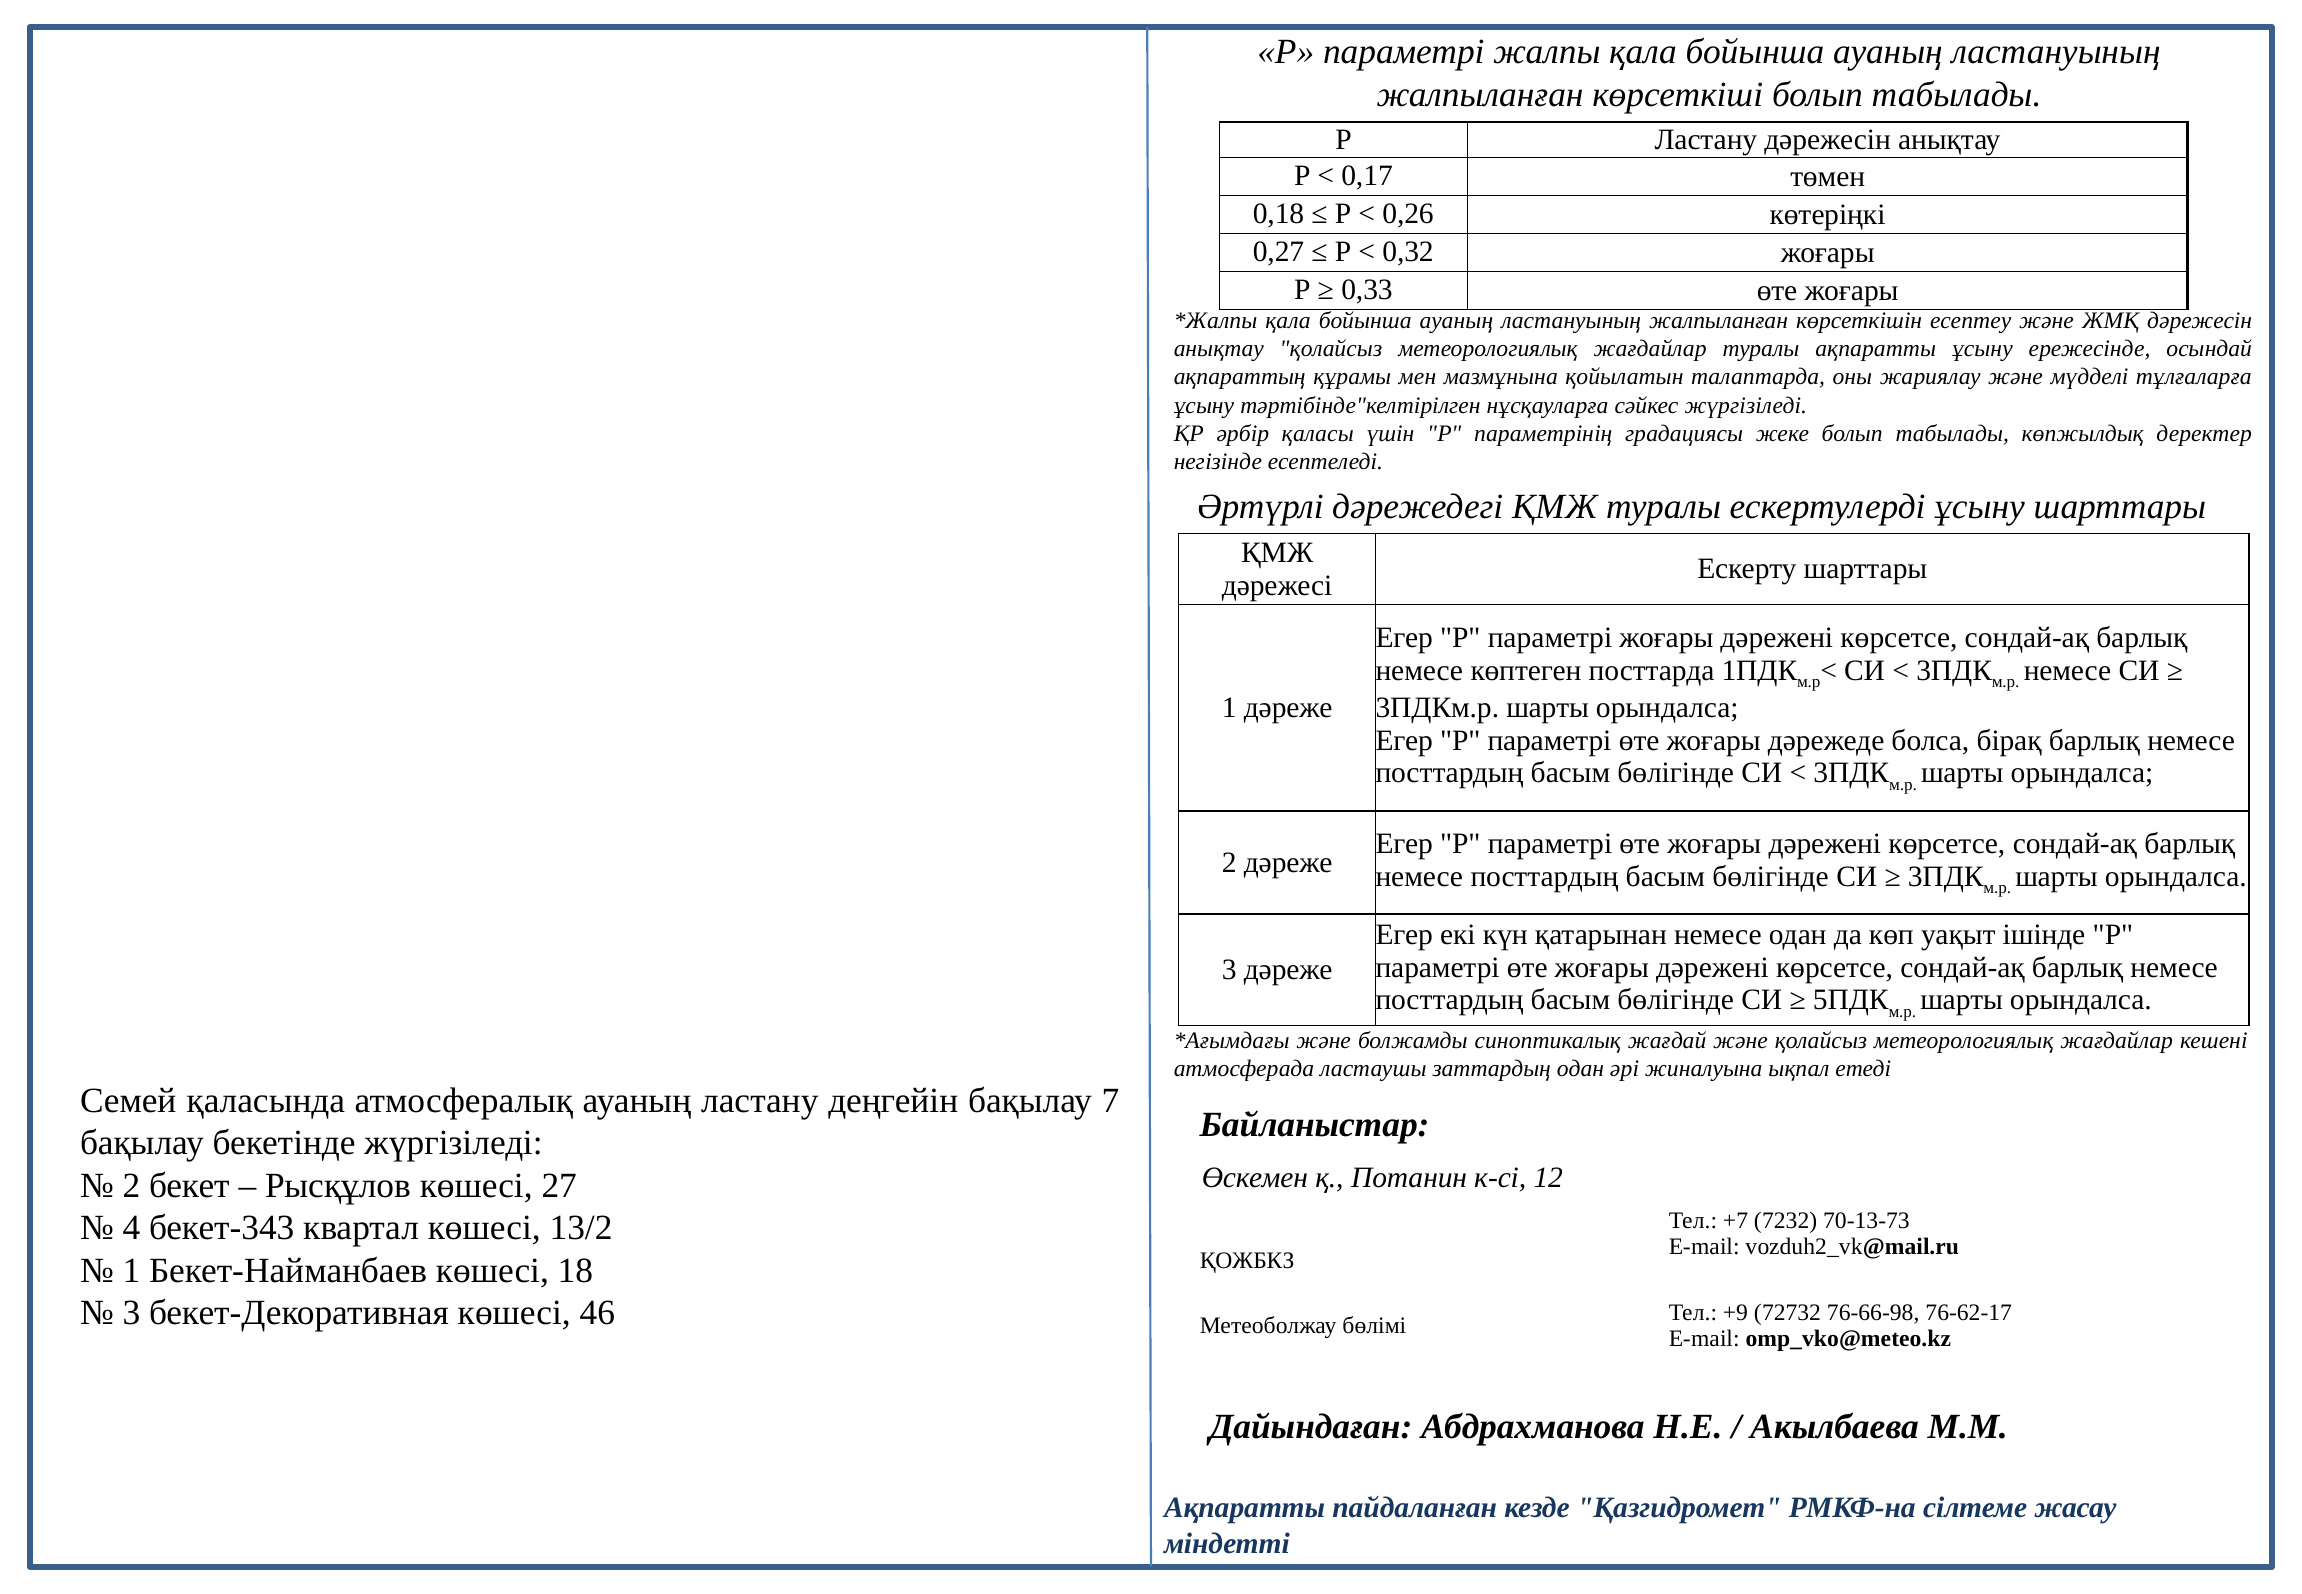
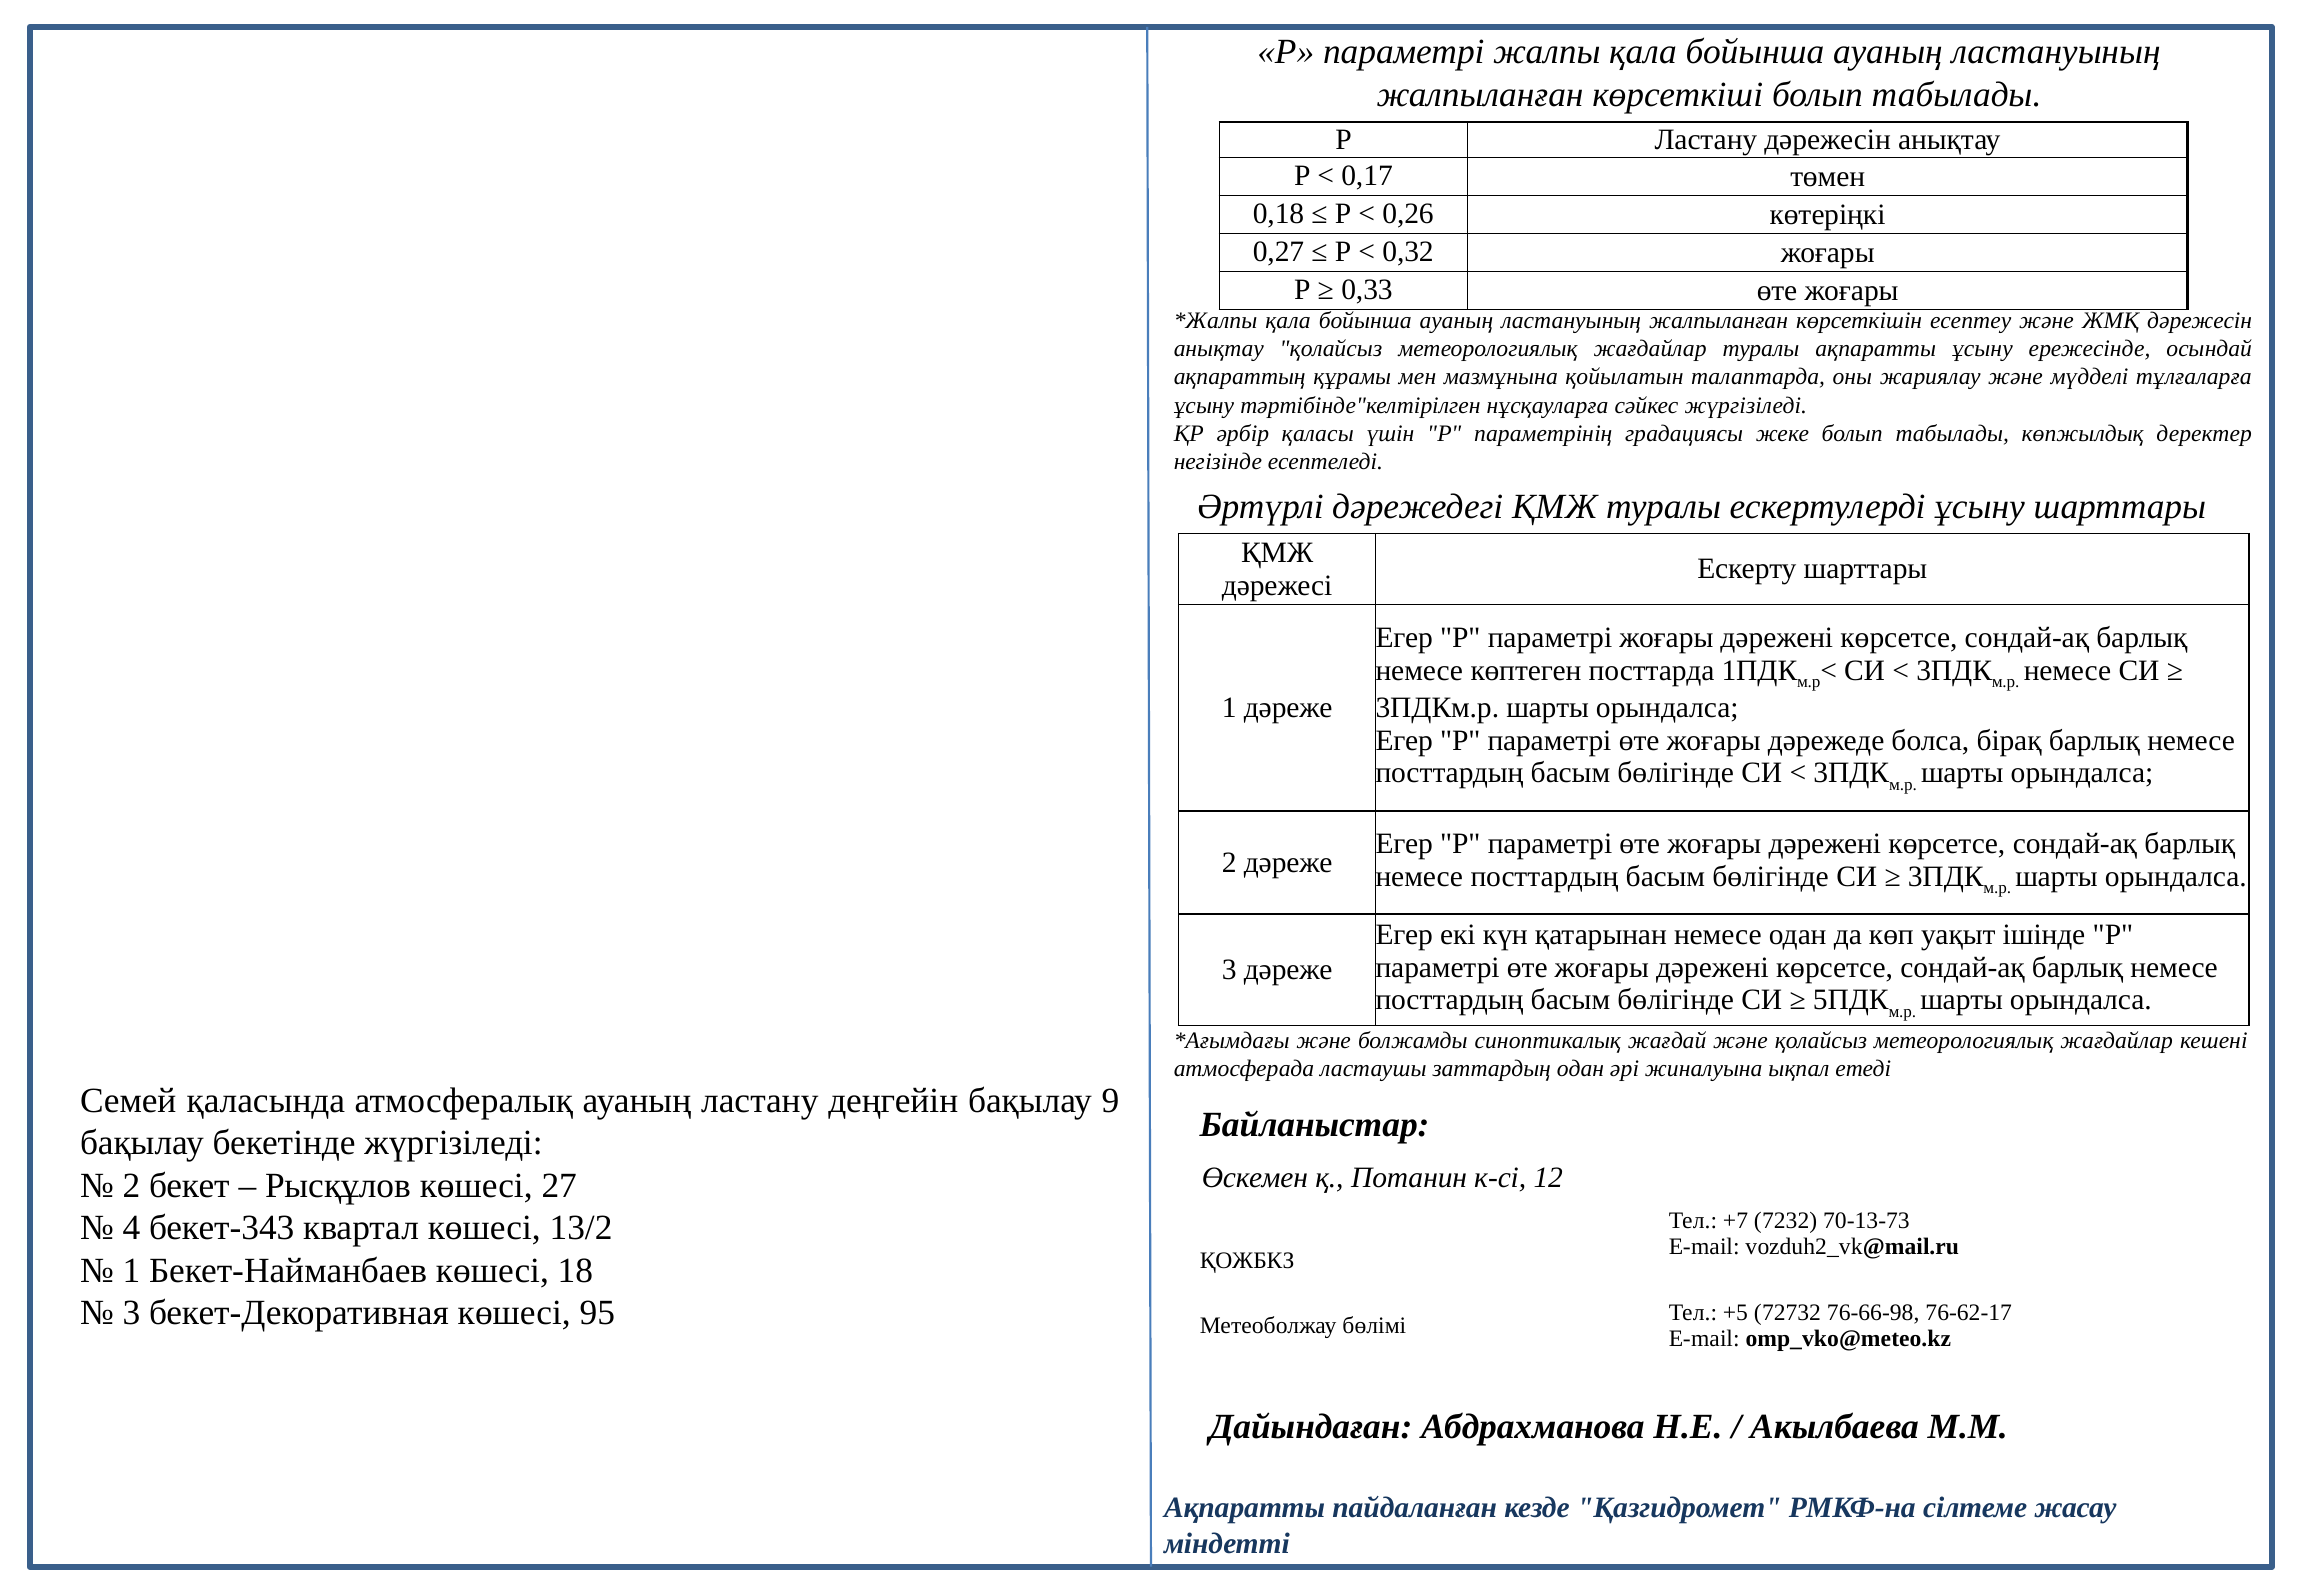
7: 7 -> 9
46: 46 -> 95
+9: +9 -> +5
